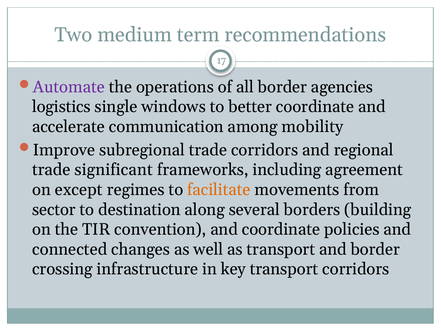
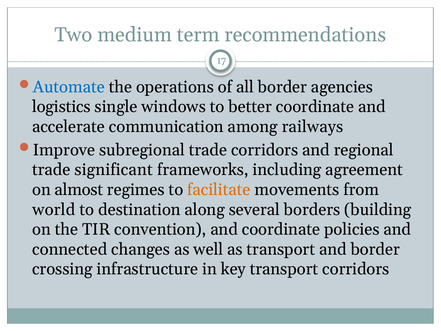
Automate colour: purple -> blue
mobility: mobility -> railways
except: except -> almost
sector: sector -> world
